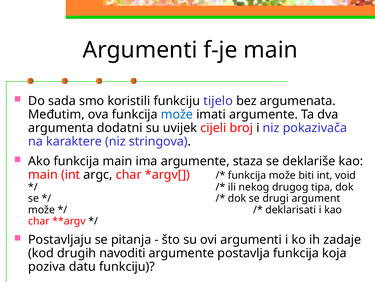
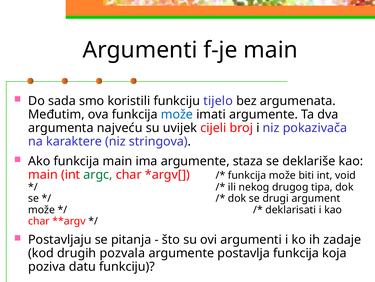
dodatni: dodatni -> najveću
argc colour: black -> green
navoditi: navoditi -> pozvala
